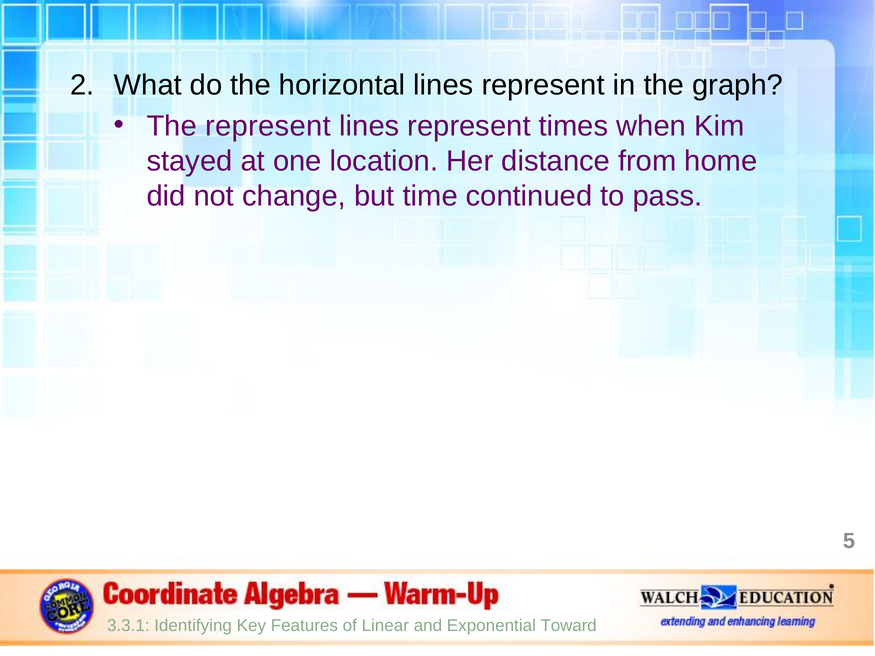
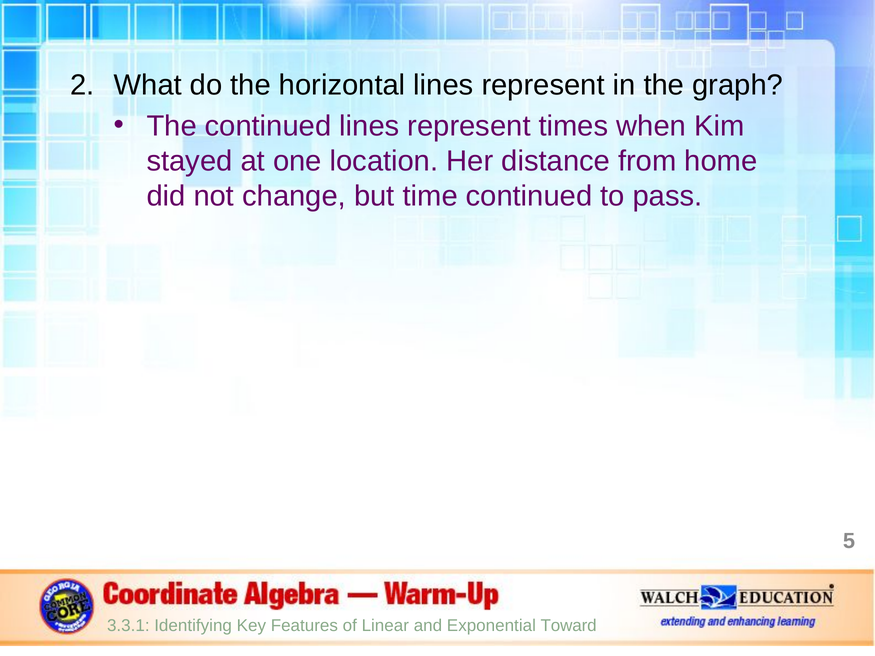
The represent: represent -> continued
